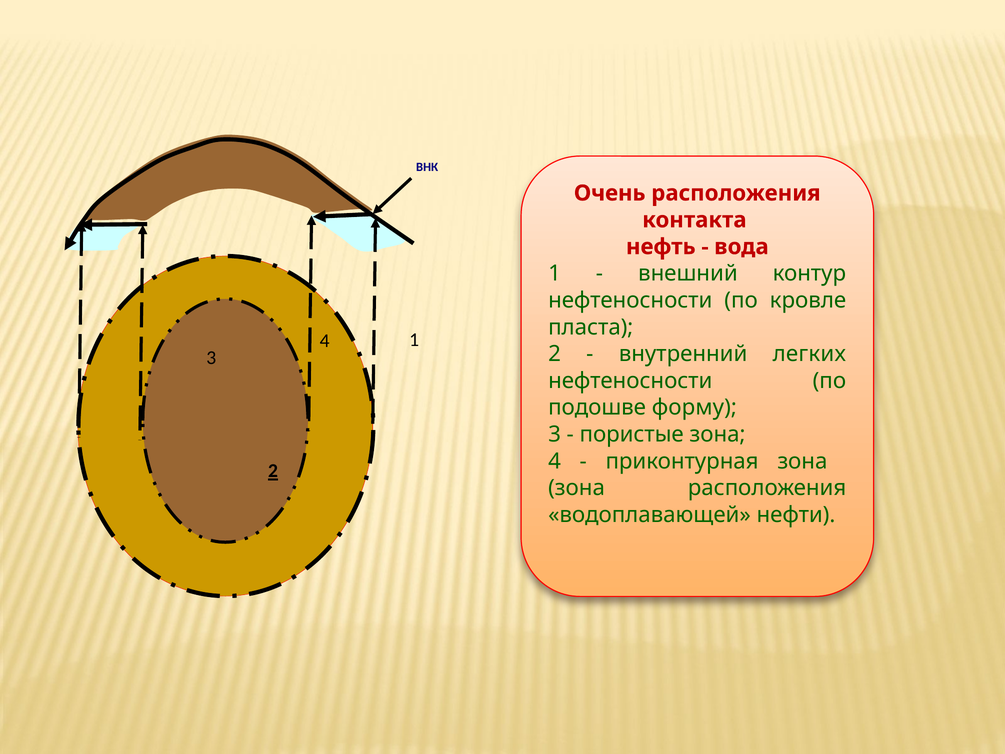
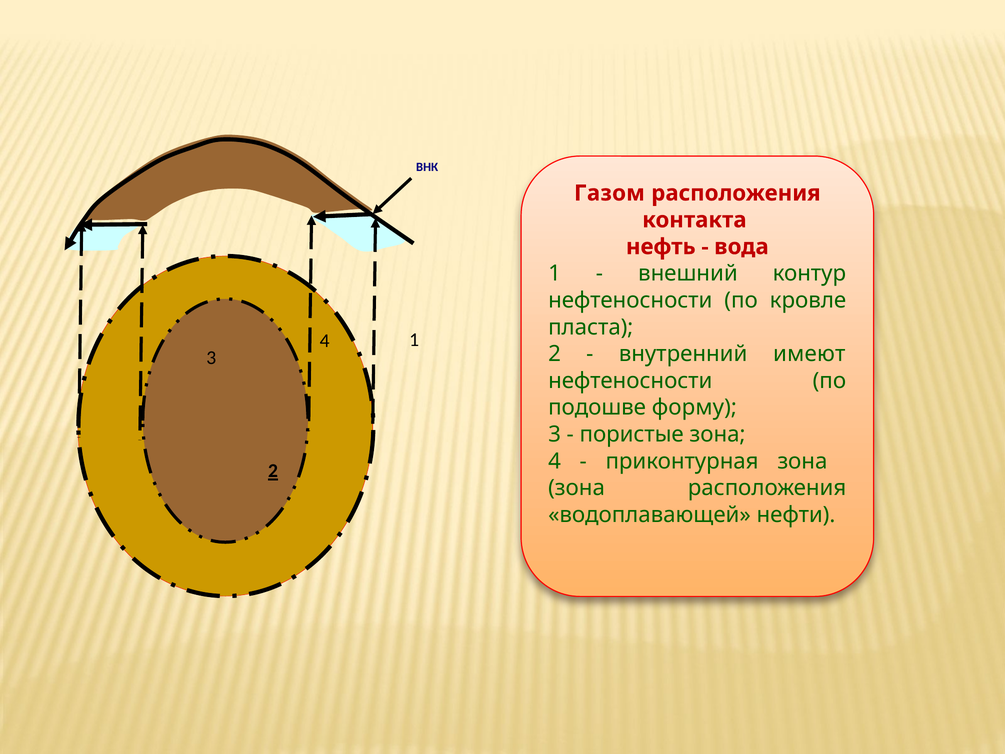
Очень: Очень -> Газом
легких: легких -> имеют
